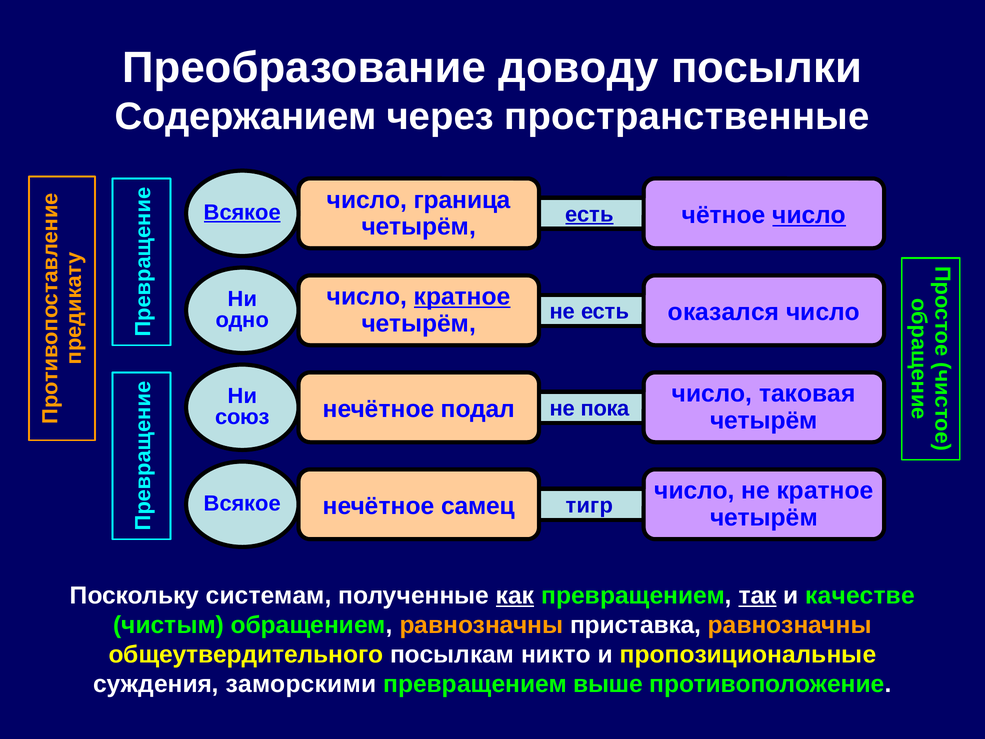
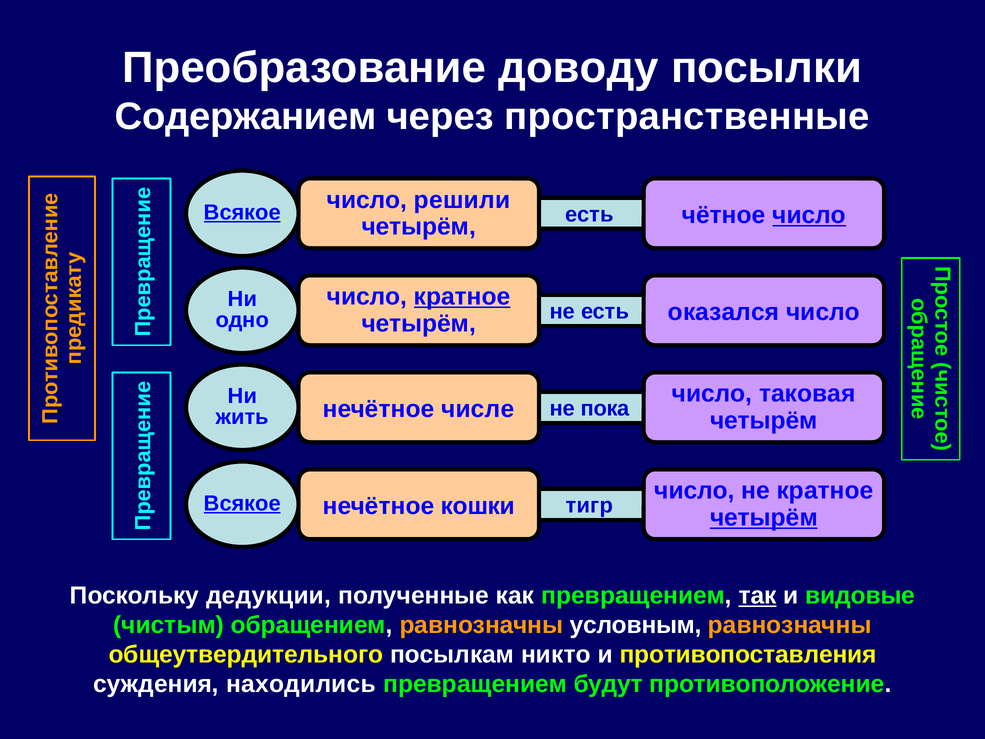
граница: граница -> решили
есть at (589, 214) underline: present -> none
союз: союз -> жить
подал: подал -> числе
Всякое at (242, 503) underline: none -> present
самец: самец -> кошки
четырём at (764, 517) underline: none -> present
системам: системам -> дедукции
как underline: present -> none
качестве: качестве -> видовые
приставка: приставка -> условным
пропозициональные: пропозициональные -> противопоставления
заморскими: заморскими -> находились
выше: выше -> будут
